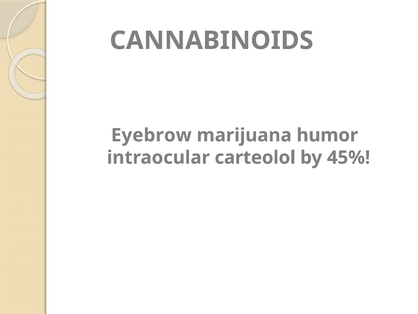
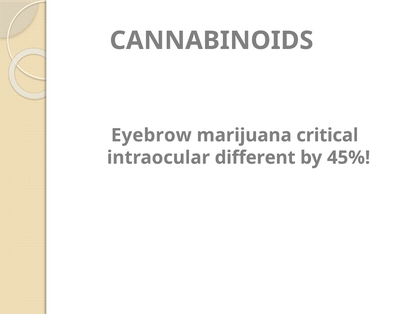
humor: humor -> critical
carteolol: carteolol -> different
